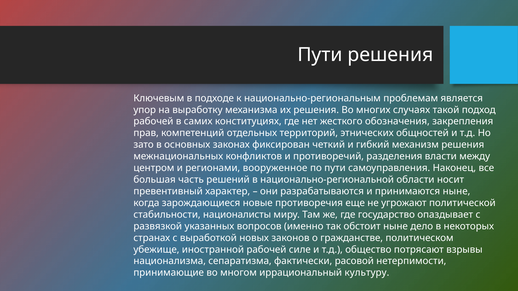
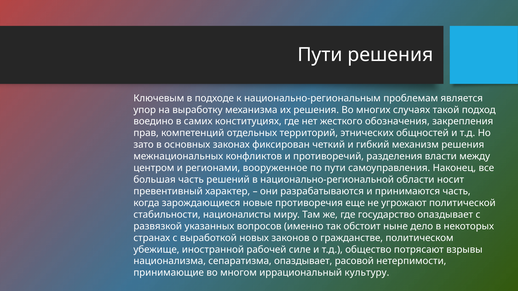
рабочей at (153, 122): рабочей -> воедино
принимаются ныне: ныне -> часть
сепаратизма фактически: фактически -> опаздывает
